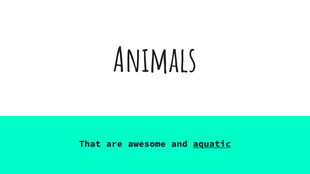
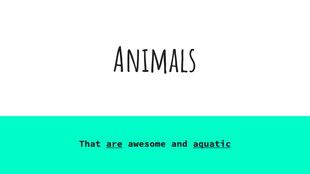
are underline: none -> present
